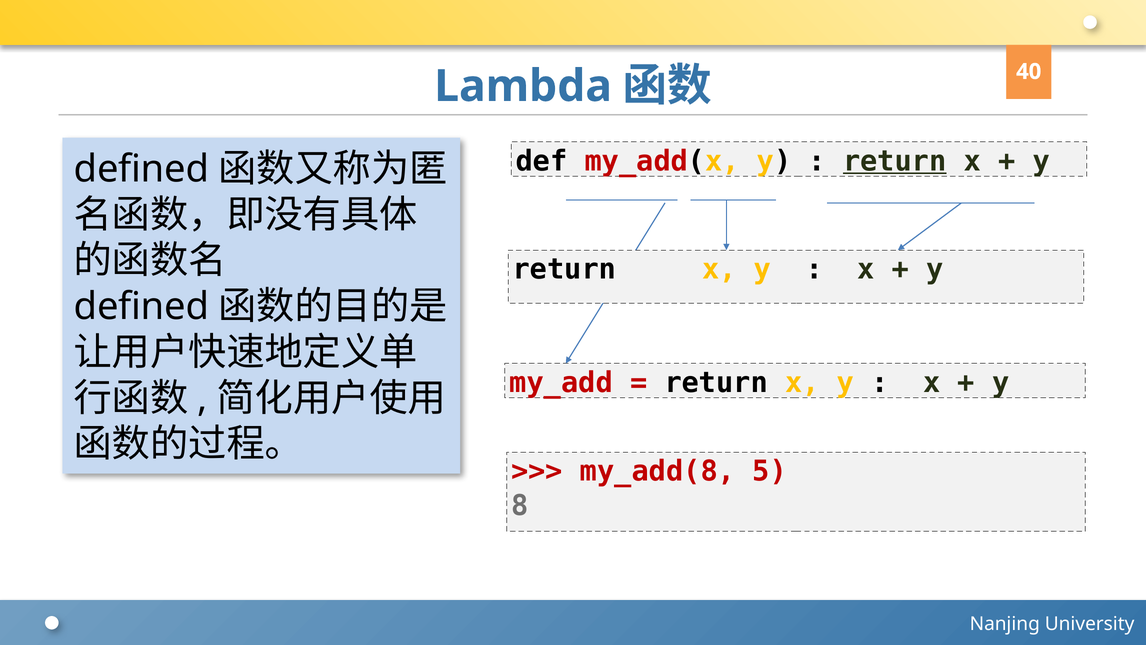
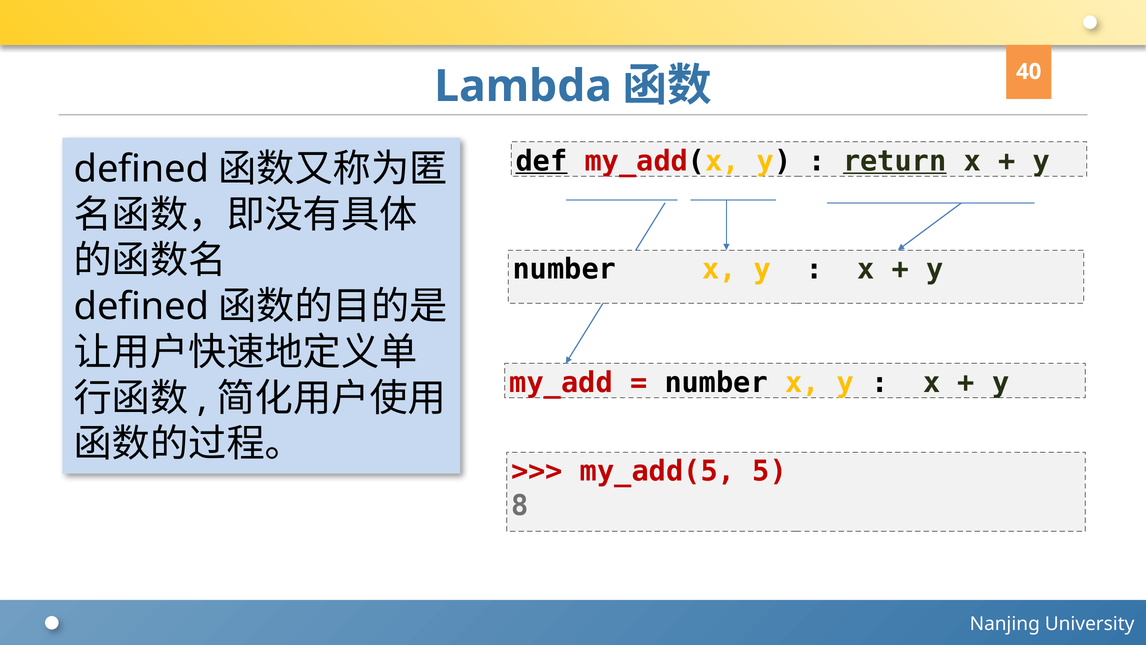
def underline: none -> present
return at (564, 269): return -> number
return at (716, 382): return -> number
my_add(8: my_add(8 -> my_add(5
